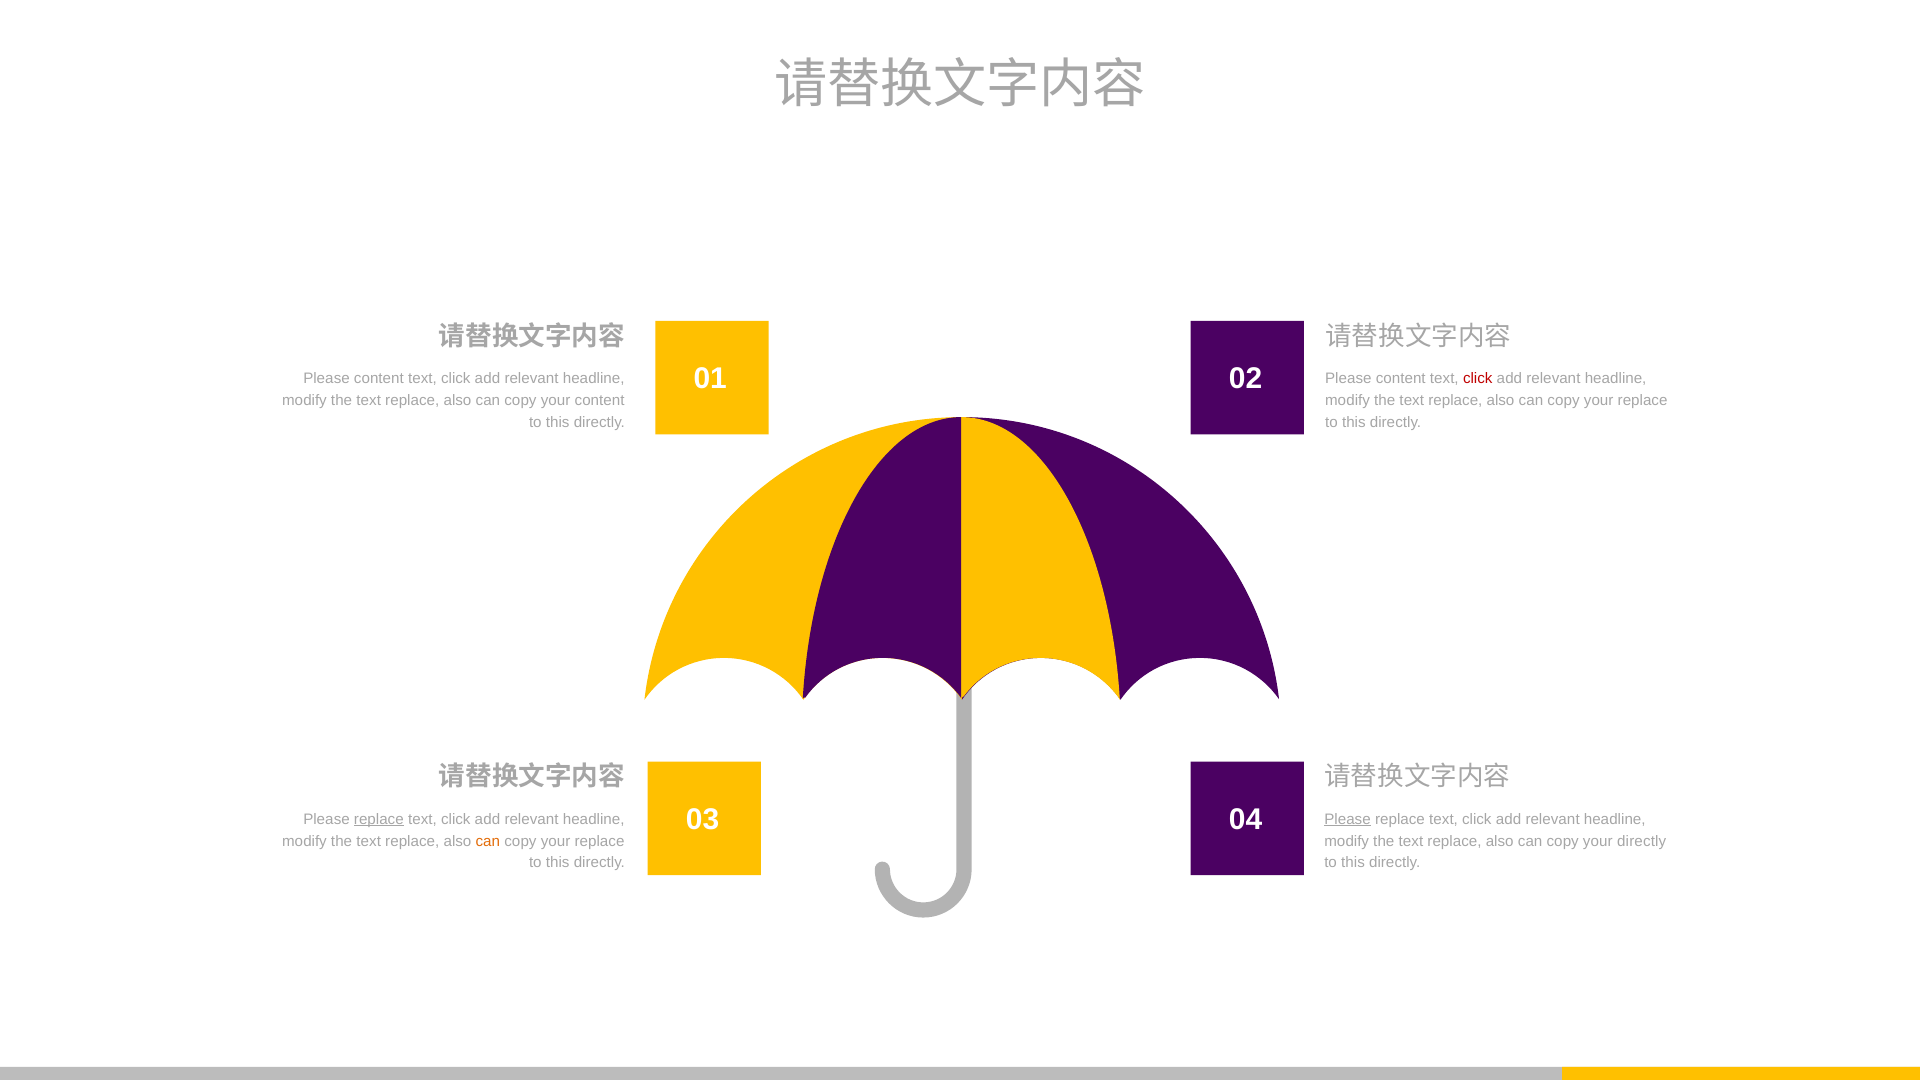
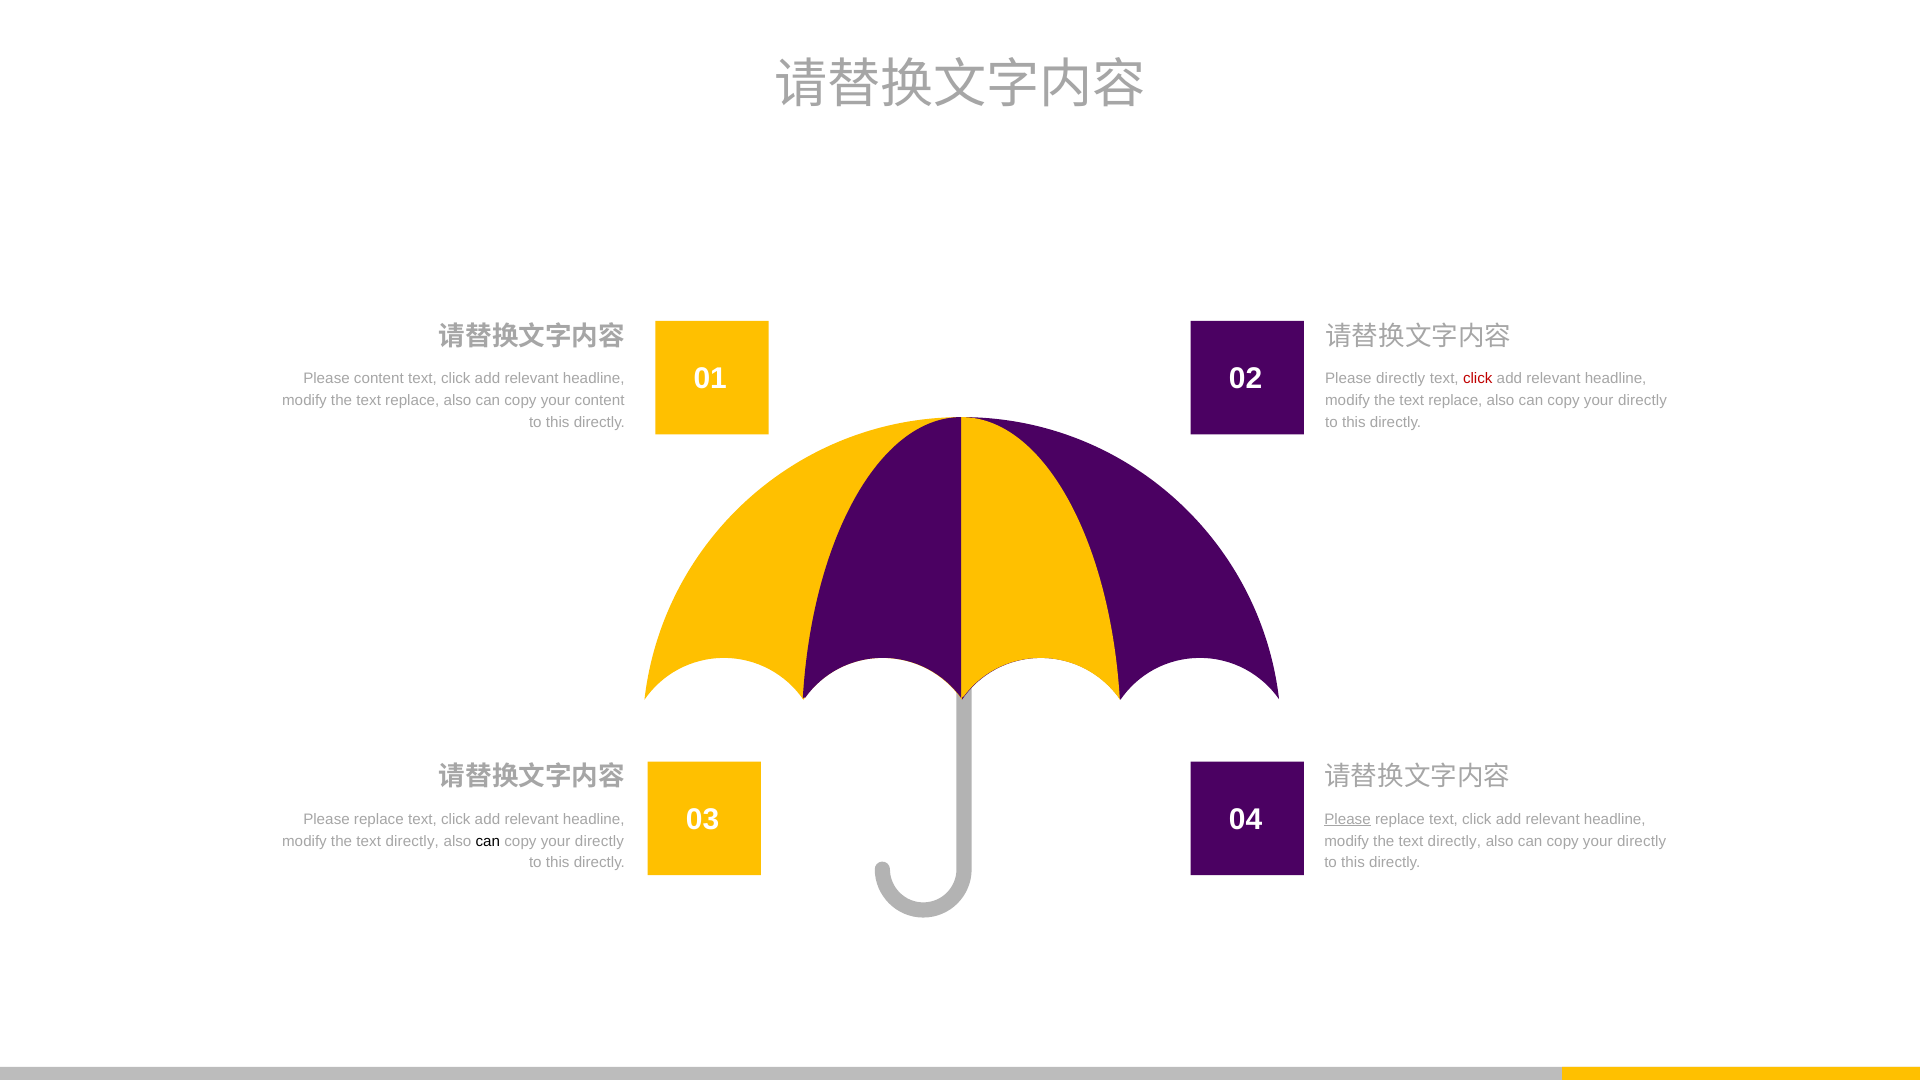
content at (1401, 379): content -> directly
replace at (1643, 400): replace -> directly
replace at (379, 819) underline: present -> none
replace at (412, 841): replace -> directly
can at (488, 841) colour: orange -> black
replace at (600, 841): replace -> directly
replace at (1455, 841): replace -> directly
